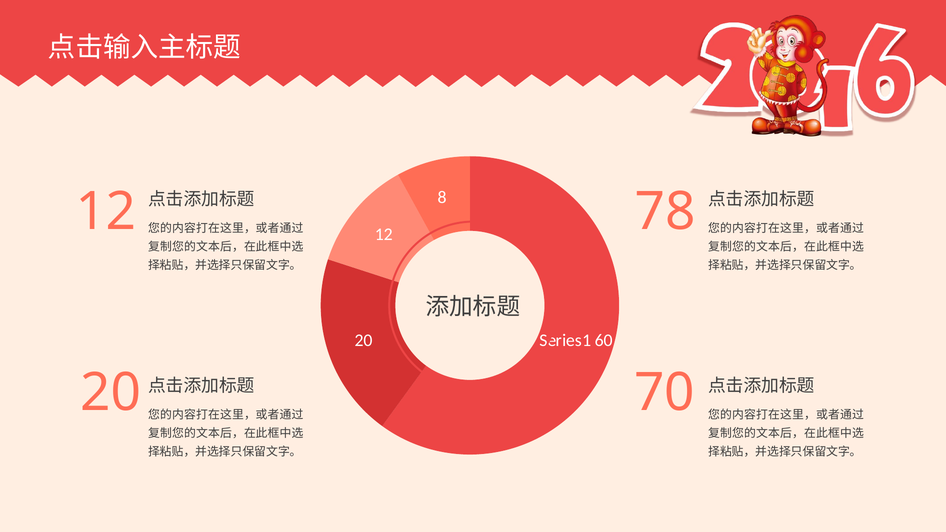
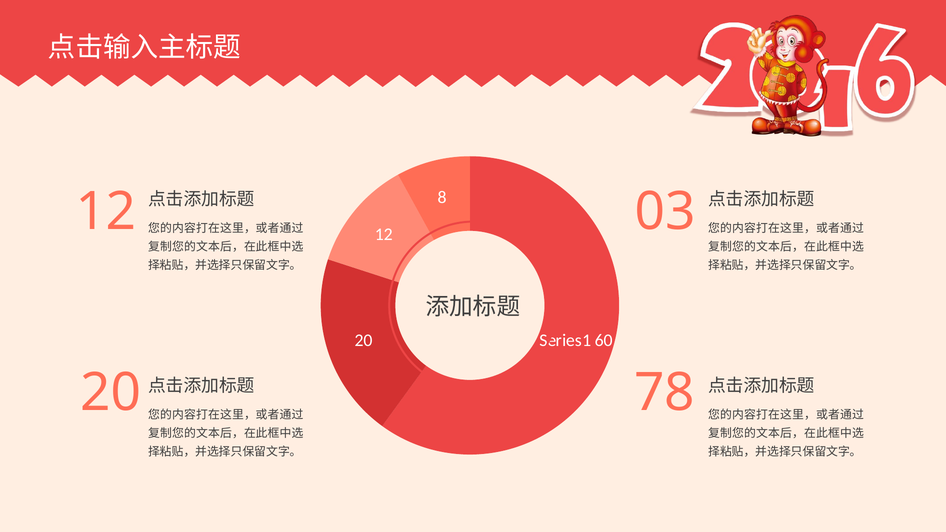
78: 78 -> 03
70: 70 -> 78
